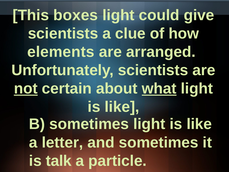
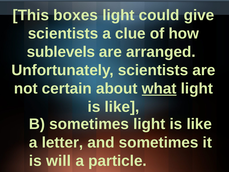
elements: elements -> sublevels
not underline: present -> none
talk: talk -> will
